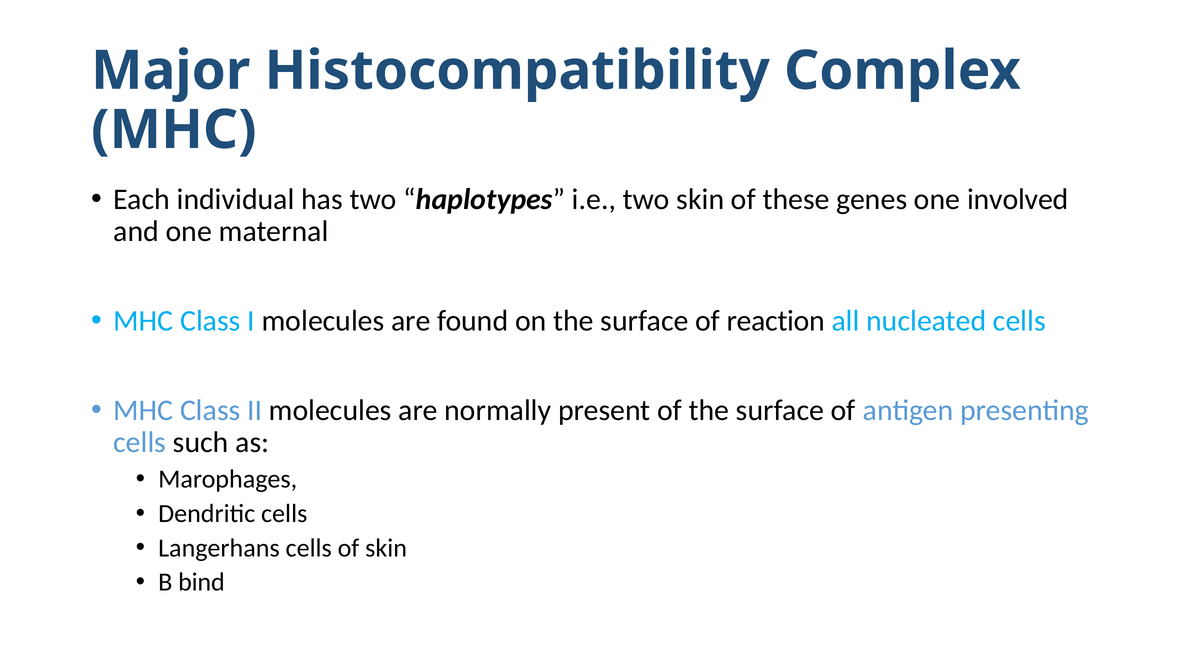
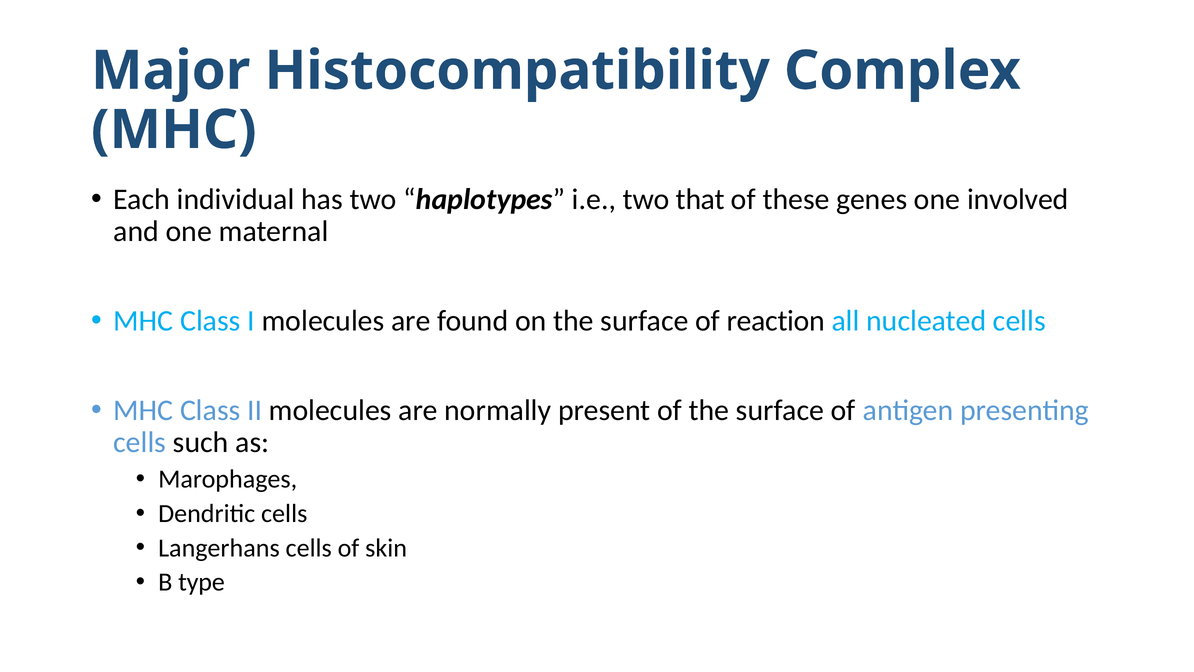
two skin: skin -> that
bind: bind -> type
